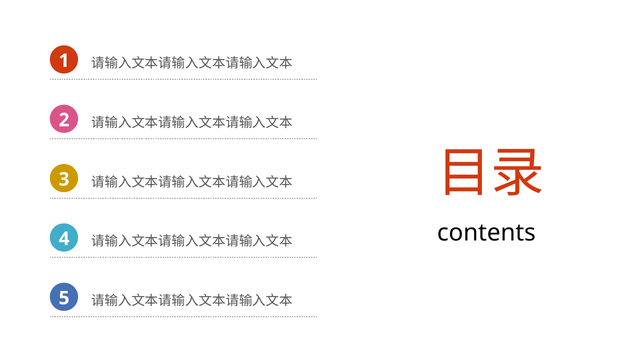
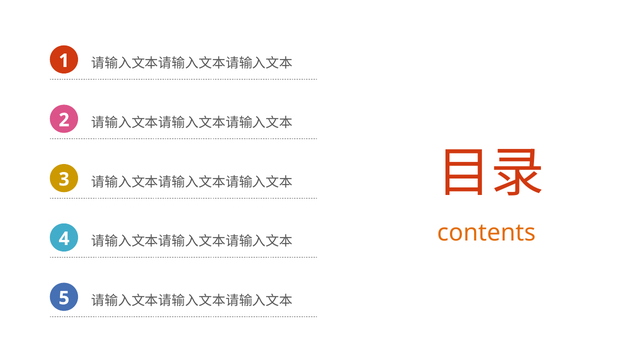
contents colour: black -> orange
